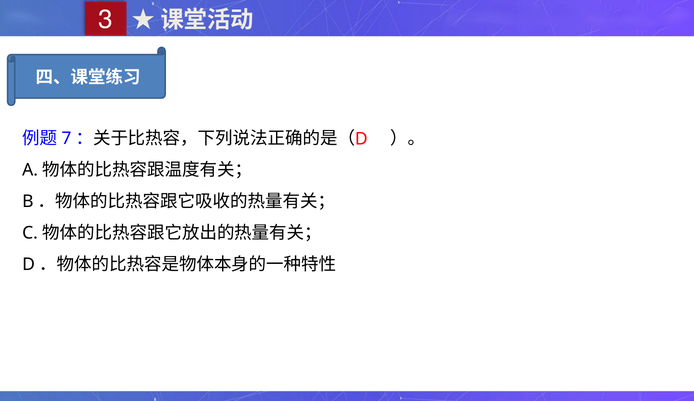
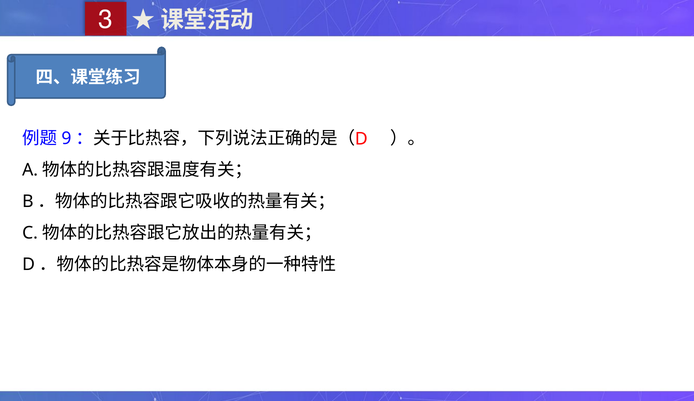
7: 7 -> 9
